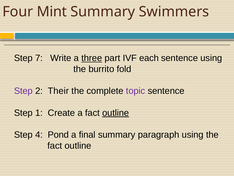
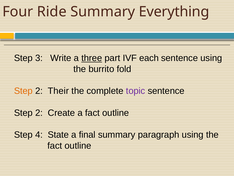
Mint: Mint -> Ride
Swimmers: Swimmers -> Everything
7: 7 -> 3
Step at (23, 91) colour: purple -> orange
1 at (39, 113): 1 -> 2
outline at (116, 113) underline: present -> none
Pond: Pond -> State
